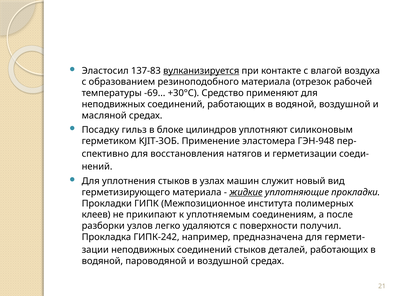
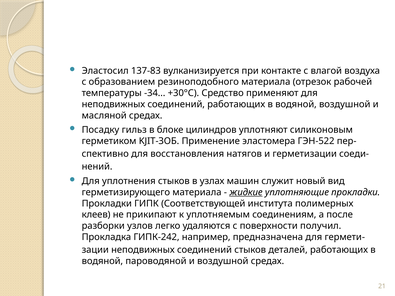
вулканизируется underline: present -> none
-69: -69 -> -34
ГЭН-948: ГЭН-948 -> ГЭН-522
Межпозиционное: Межпозиционное -> Соответствующей
